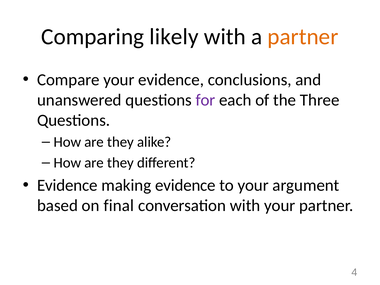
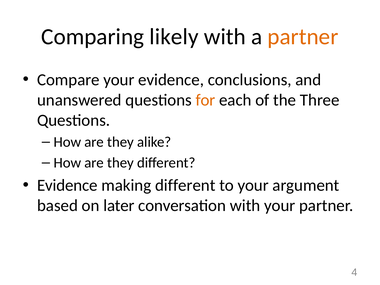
for colour: purple -> orange
making evidence: evidence -> different
final: final -> later
